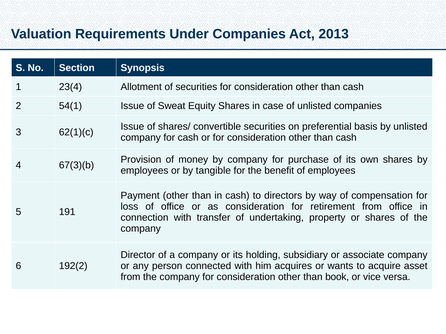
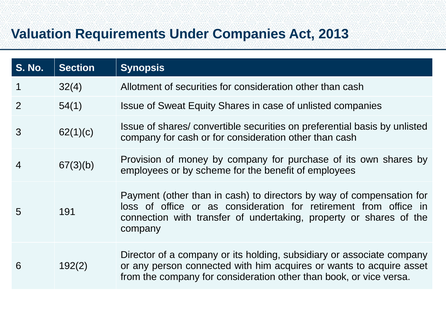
23(4: 23(4 -> 32(4
tangible: tangible -> scheme
